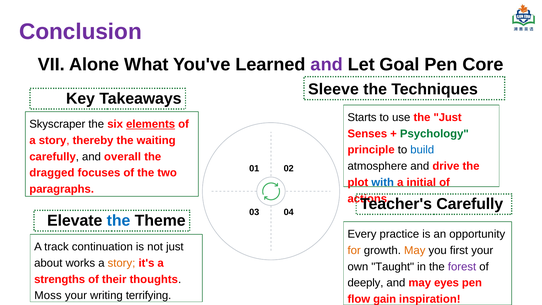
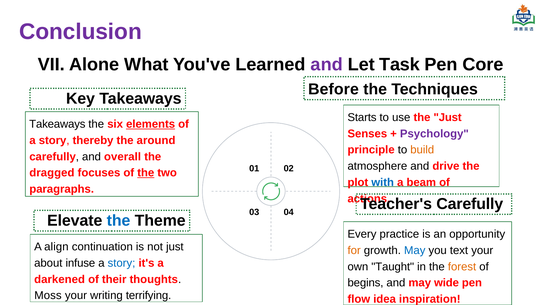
Goal: Goal -> Task
Sleeve: Sleeve -> Before
Skyscraper at (57, 124): Skyscraper -> Takeaways
Psychology colour: green -> purple
waiting: waiting -> around
build colour: blue -> orange
the at (146, 173) underline: none -> present
initial: initial -> beam
track: track -> align
May at (415, 250) colour: orange -> blue
first: first -> text
works: works -> infuse
story at (121, 263) colour: orange -> blue
forest colour: purple -> orange
strengths: strengths -> darkened
deeply: deeply -> begins
eyes: eyes -> wide
gain: gain -> idea
